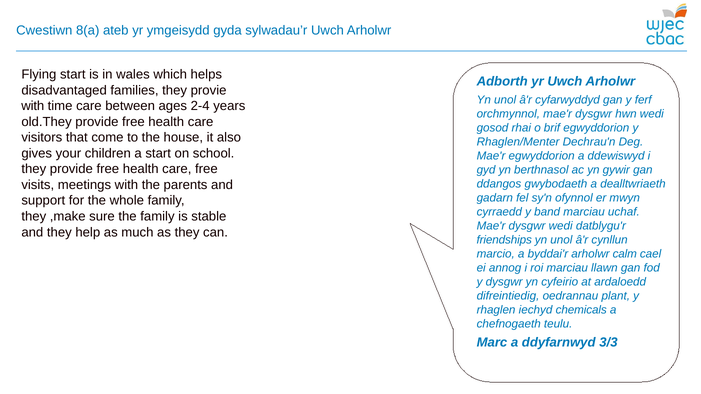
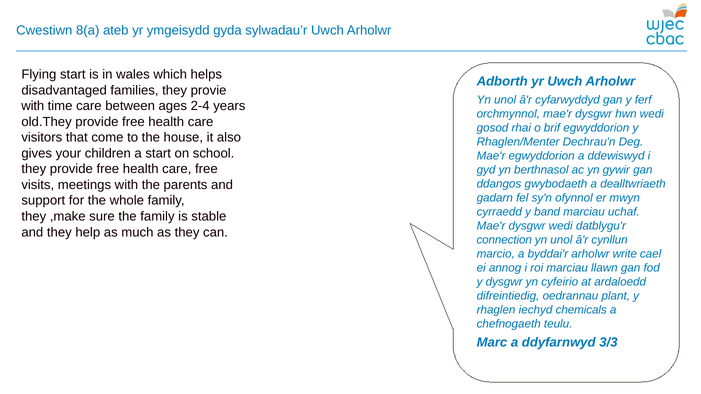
friendships: friendships -> connection
calm: calm -> write
